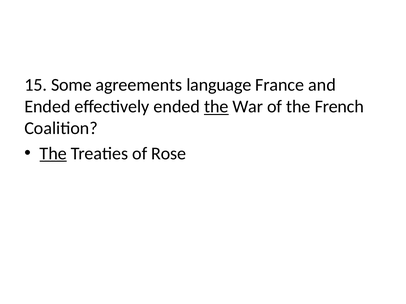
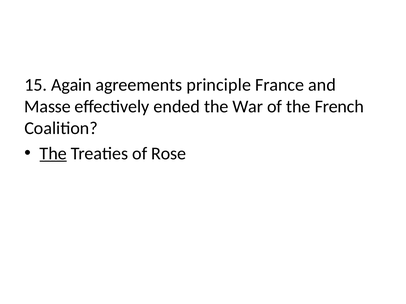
Some: Some -> Again
language: language -> principle
Ended at (47, 107): Ended -> Masse
the at (216, 107) underline: present -> none
